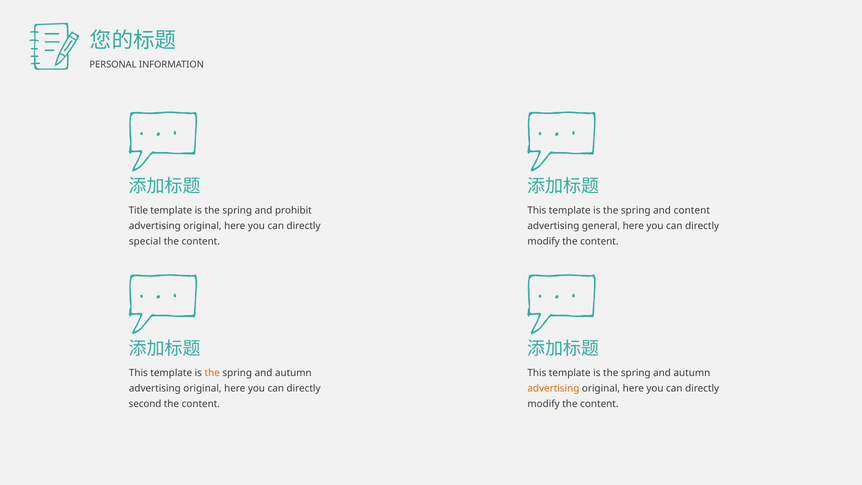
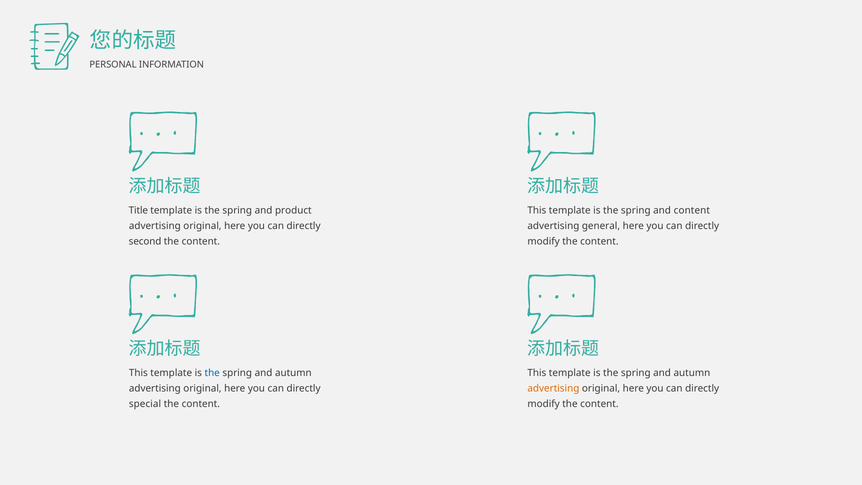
prohibit: prohibit -> product
special: special -> second
the at (212, 373) colour: orange -> blue
second: second -> special
